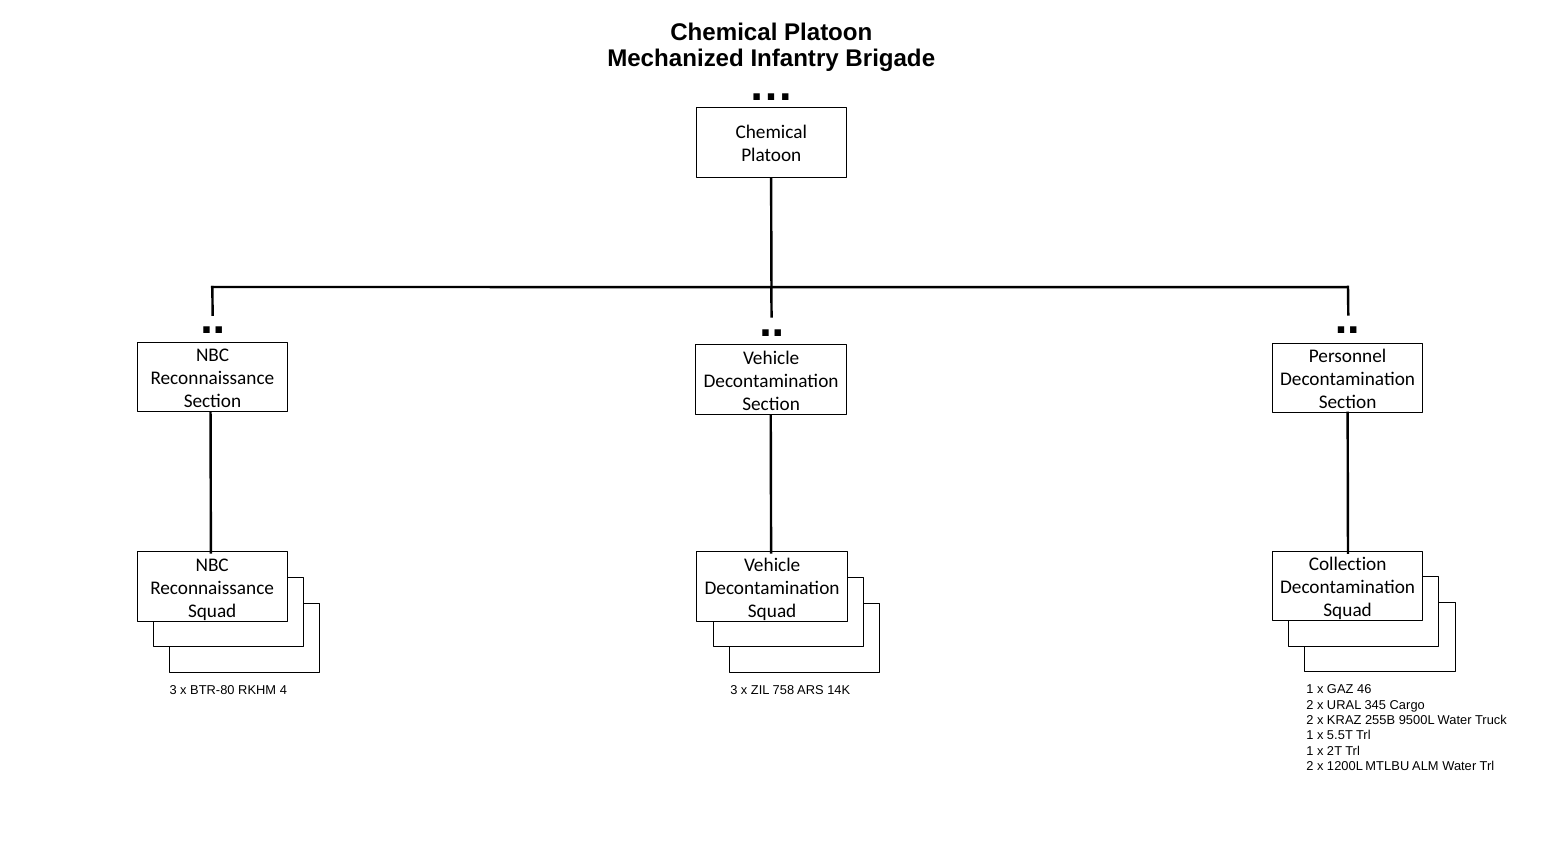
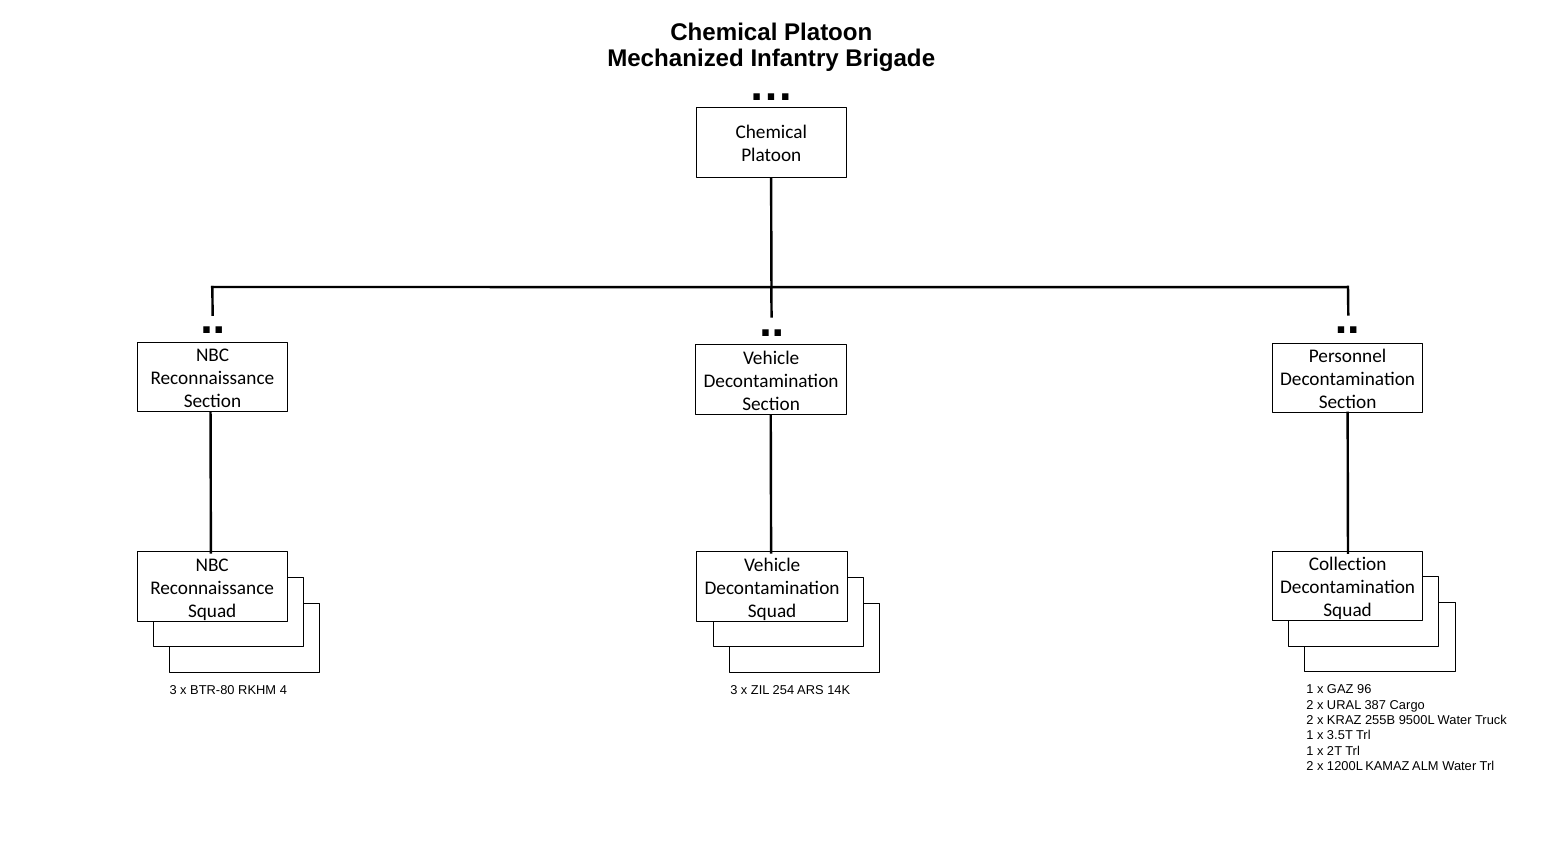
46: 46 -> 96
758: 758 -> 254
345: 345 -> 387
5.5T: 5.5T -> 3.5T
MTLBU: MTLBU -> KAMAZ
